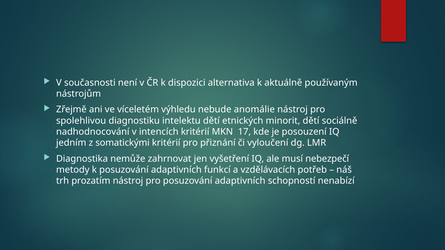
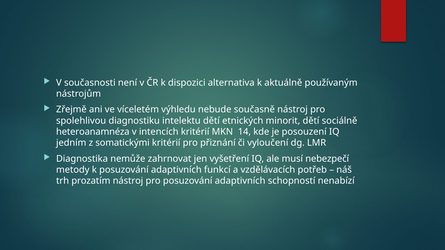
anomálie: anomálie -> současně
nadhodnocování: nadhodnocování -> heteroanamnéza
17: 17 -> 14
